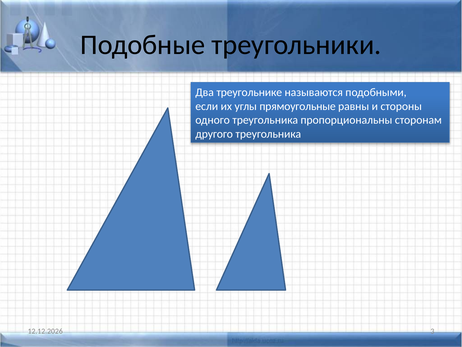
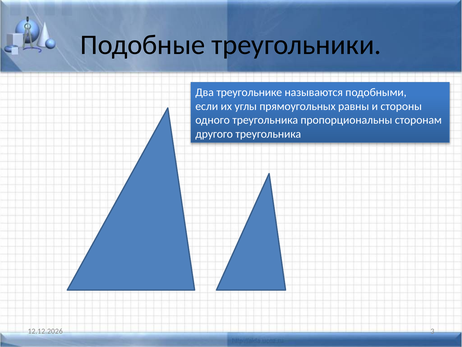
прямоугольные: прямоугольные -> прямоугольных
